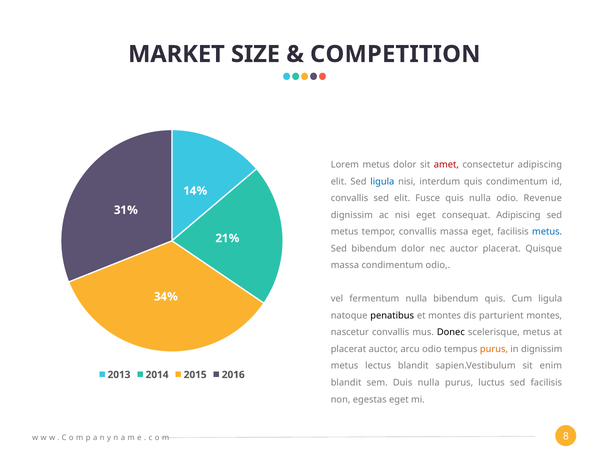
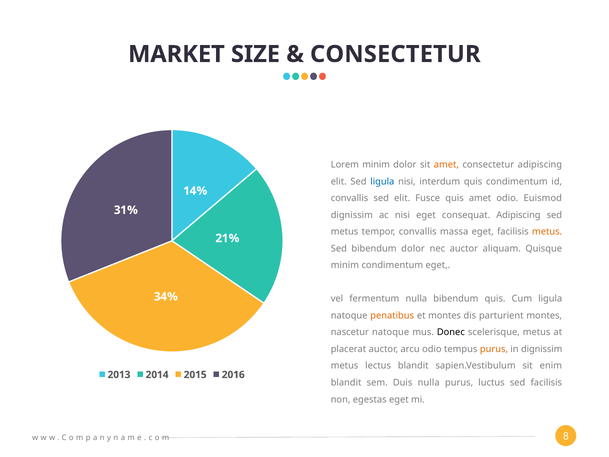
COMPETITION at (395, 54): COMPETITION -> CONSECTETUR
Lorem metus: metus -> minim
amet at (446, 165) colour: red -> orange
quis nulla: nulla -> amet
Revenue: Revenue -> Euismod
metus at (547, 232) colour: blue -> orange
auctor placerat: placerat -> aliquam
massa at (345, 265): massa -> minim
condimentum odio: odio -> eget
penatibus colour: black -> orange
nascetur convallis: convallis -> natoque
